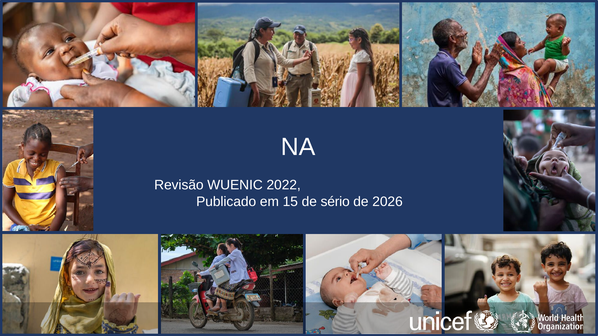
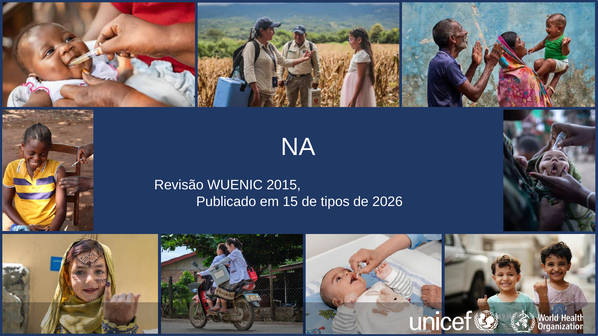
2022: 2022 -> 2015
sério: sério -> tipos
